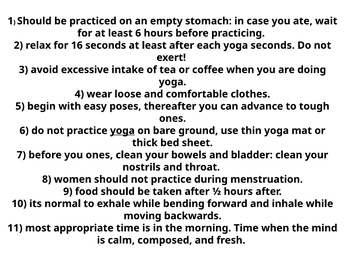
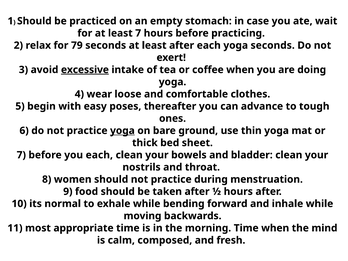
least 6: 6 -> 7
16: 16 -> 79
excessive underline: none -> present
you ones: ones -> each
